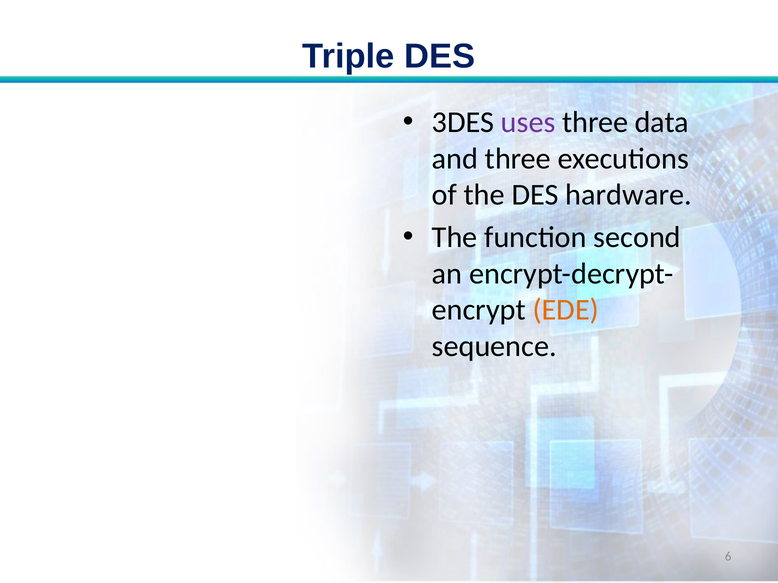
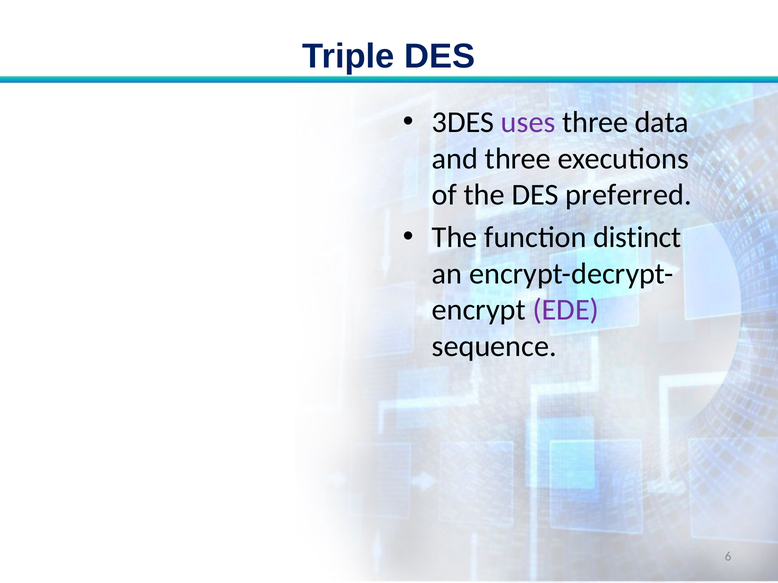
hardware: hardware -> preferred
second: second -> distinct
EDE colour: orange -> purple
